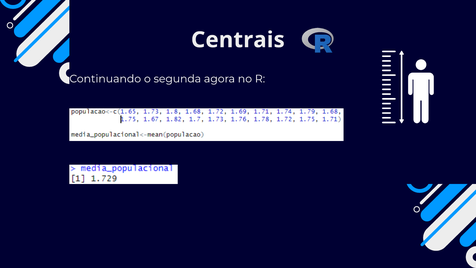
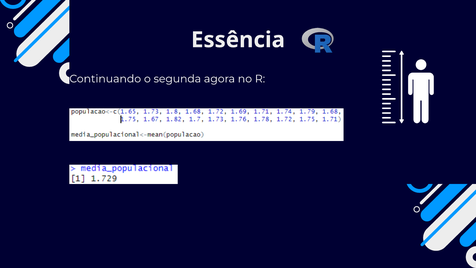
Centrais: Centrais -> Essência
